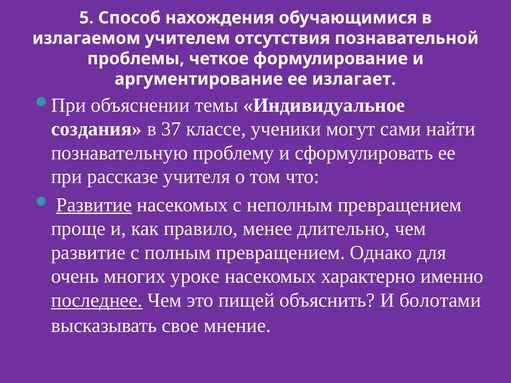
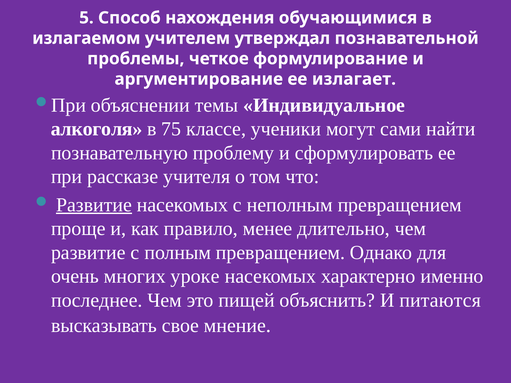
отсутствия: отсутствия -> утверждал
создания: создания -> алкоголя
37: 37 -> 75
последнее underline: present -> none
болотами: болотами -> питаются
